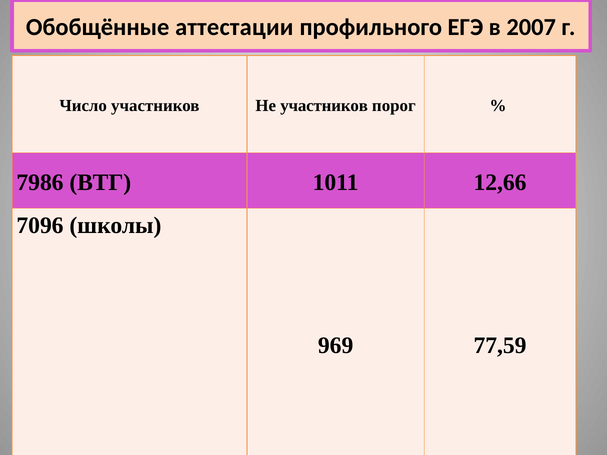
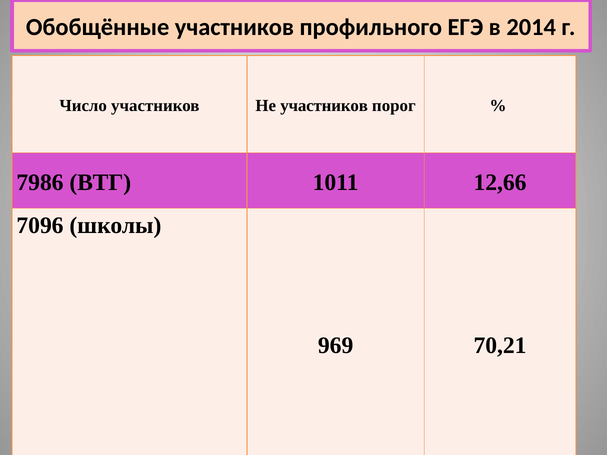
Обобщённые аттестации: аттестации -> участников
2007: 2007 -> 2014
77,59: 77,59 -> 70,21
